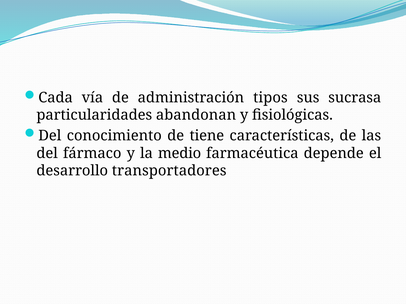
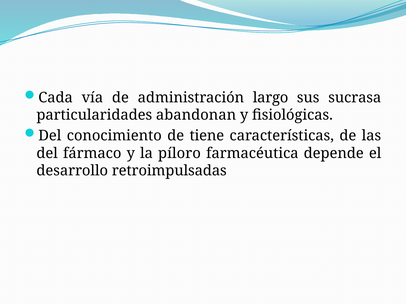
tipos: tipos -> largo
medio: medio -> píloro
transportadores: transportadores -> retroimpulsadas
